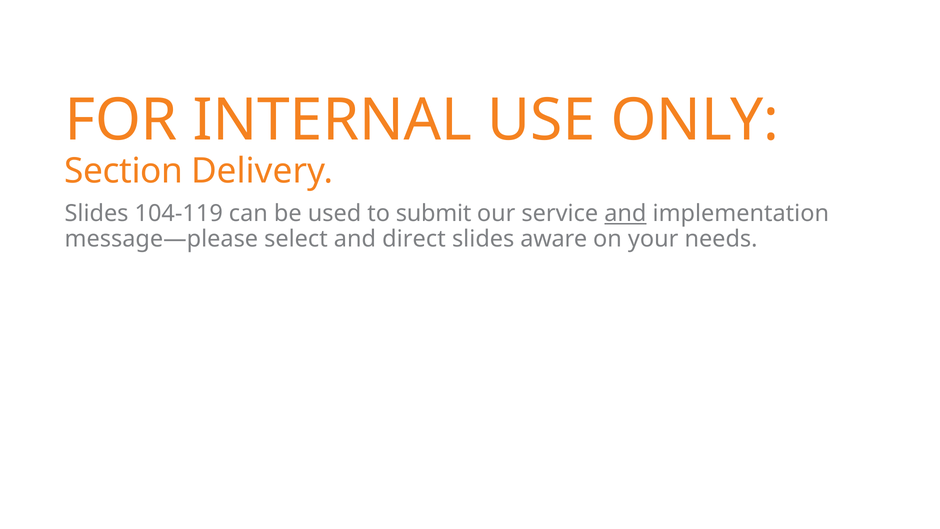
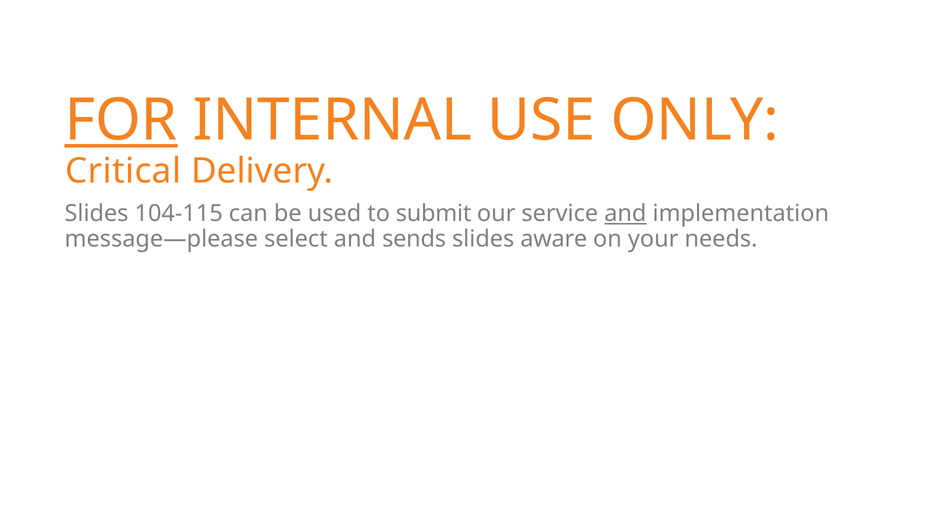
FOR underline: none -> present
Section: Section -> Critical
104-119: 104-119 -> 104-115
direct: direct -> sends
